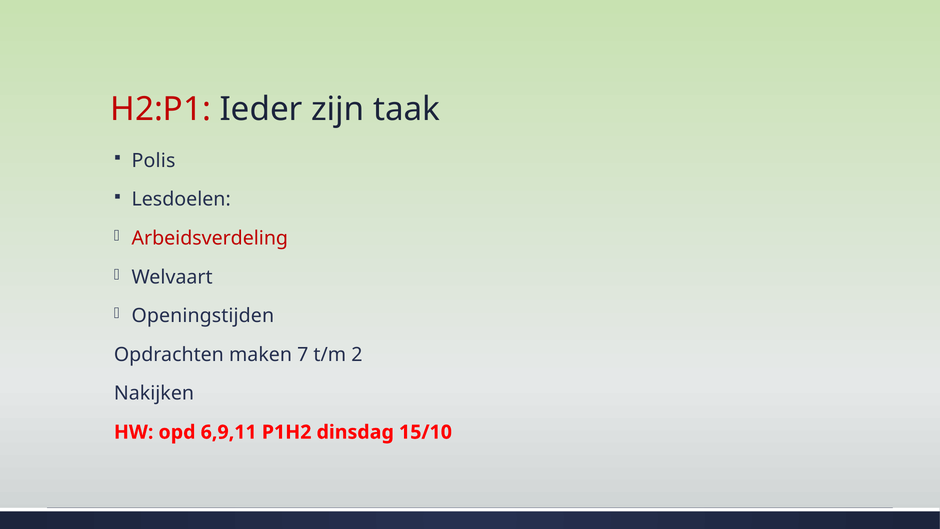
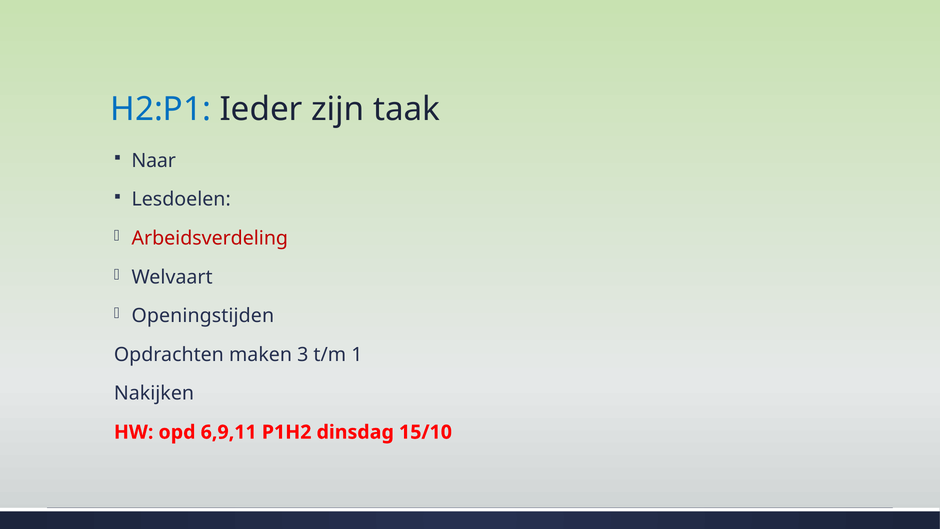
H2:P1 colour: red -> blue
Polis: Polis -> Naar
7: 7 -> 3
2: 2 -> 1
